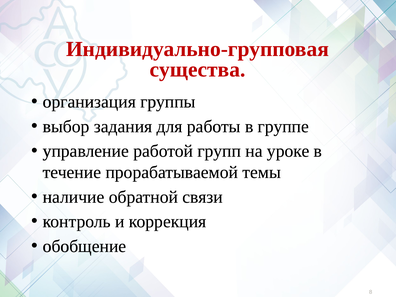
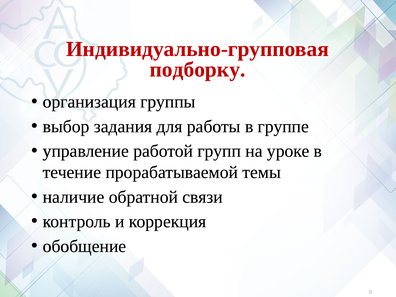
существа: существа -> подборку
